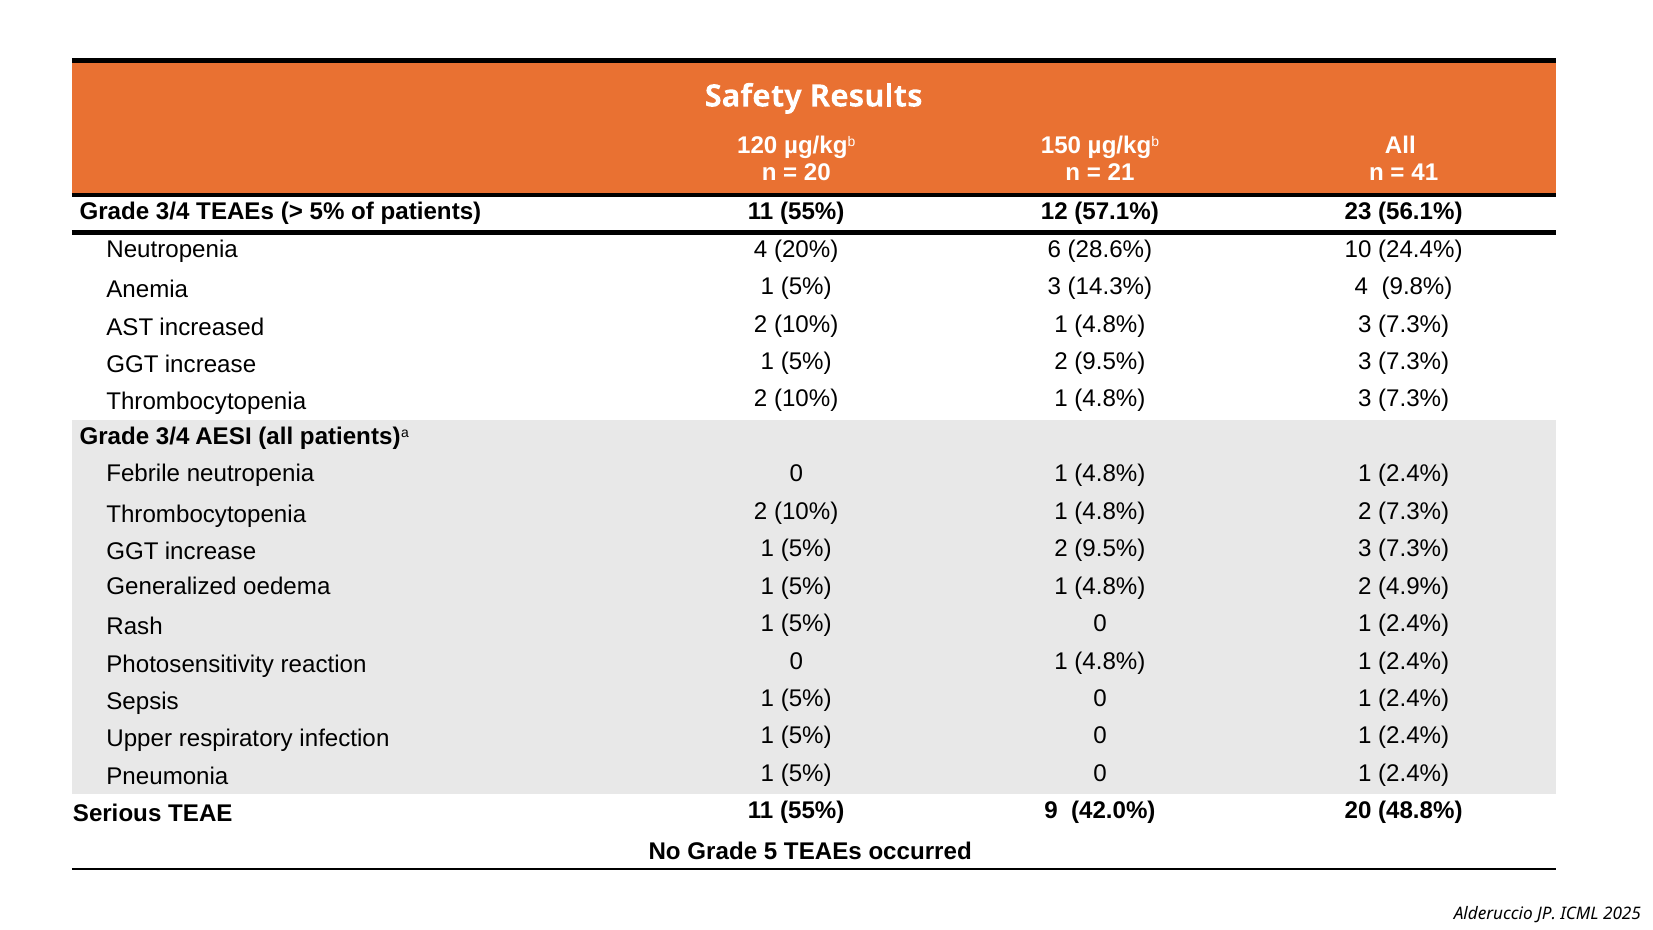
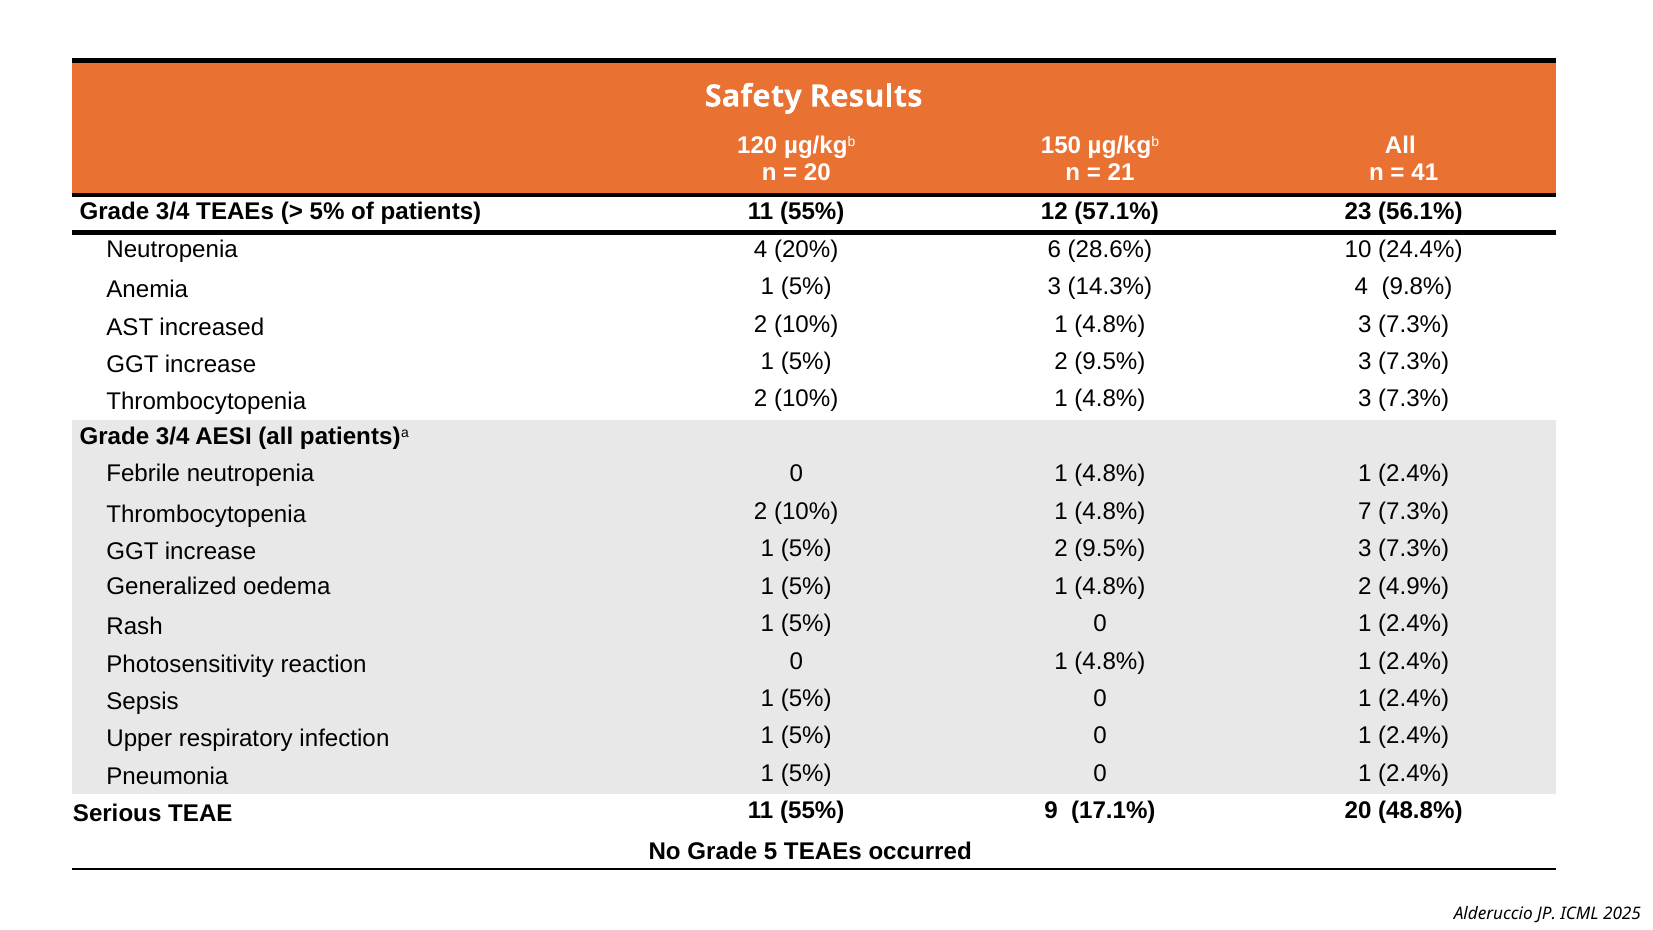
10% 1 4.8% 2: 2 -> 7
42.0%: 42.0% -> 17.1%
